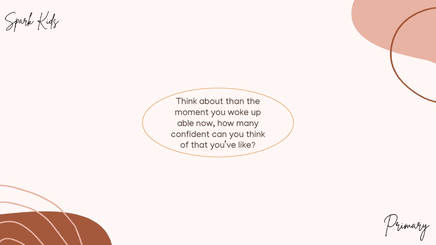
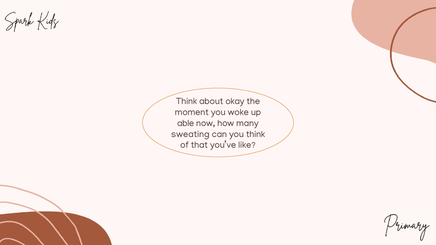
than: than -> okay
confident: confident -> sweating
